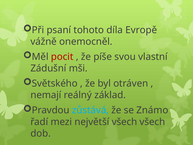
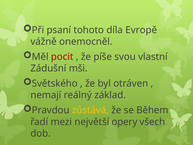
zůstává colour: light blue -> yellow
Známo: Známo -> Během
největší všech: všech -> opery
